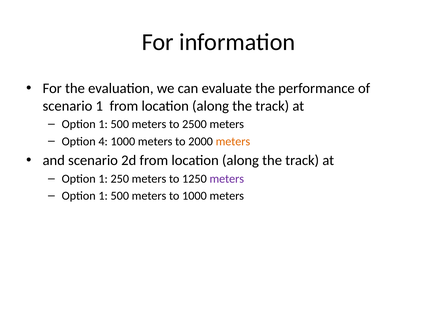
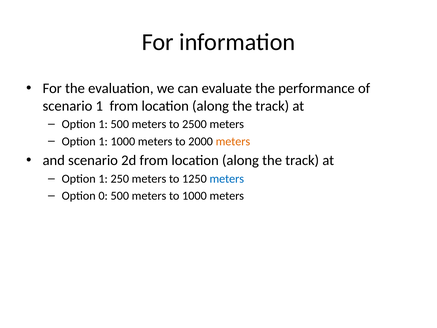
4 at (103, 141): 4 -> 1
meters at (227, 179) colour: purple -> blue
1 at (103, 196): 1 -> 0
